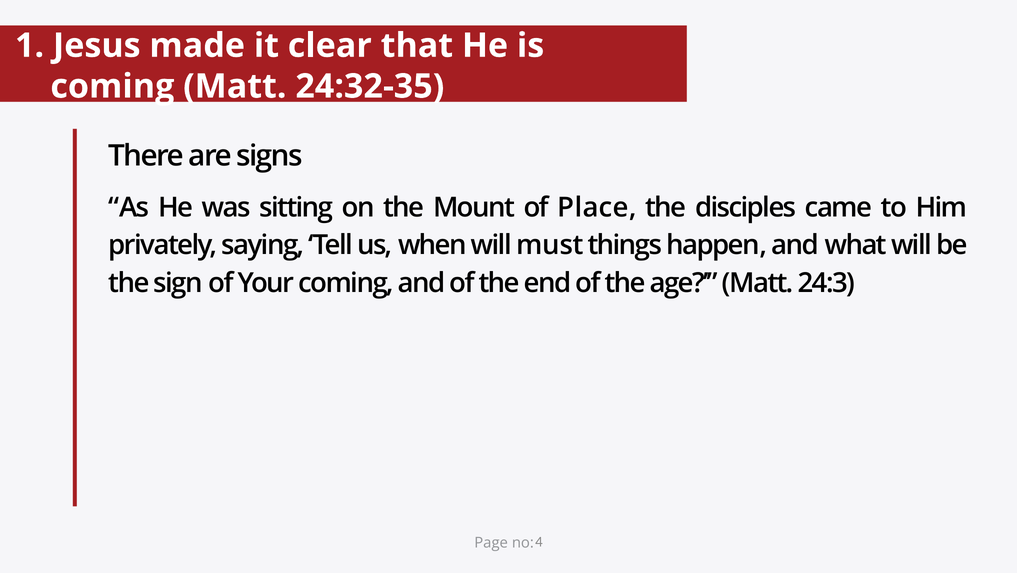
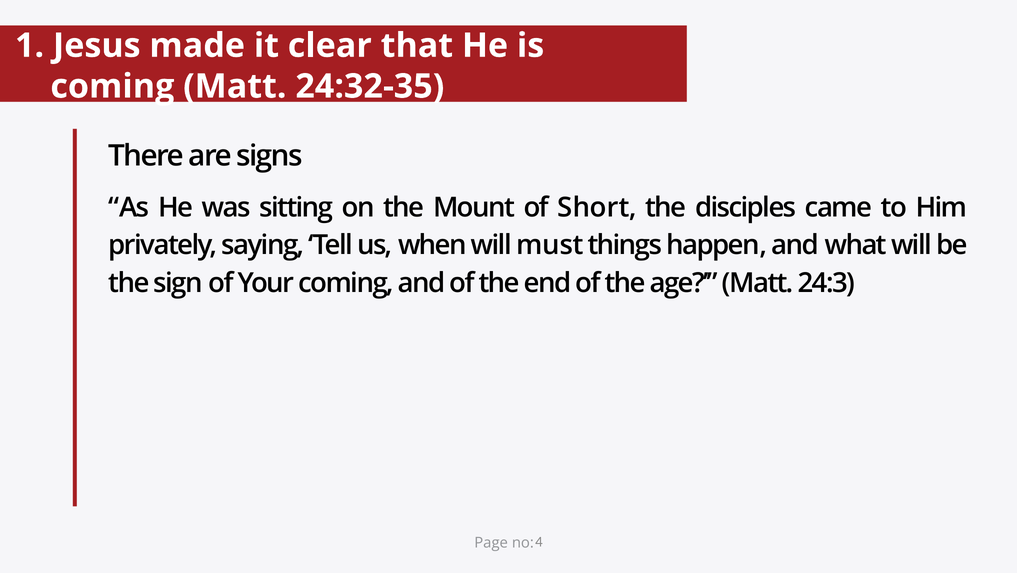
Place: Place -> Short
